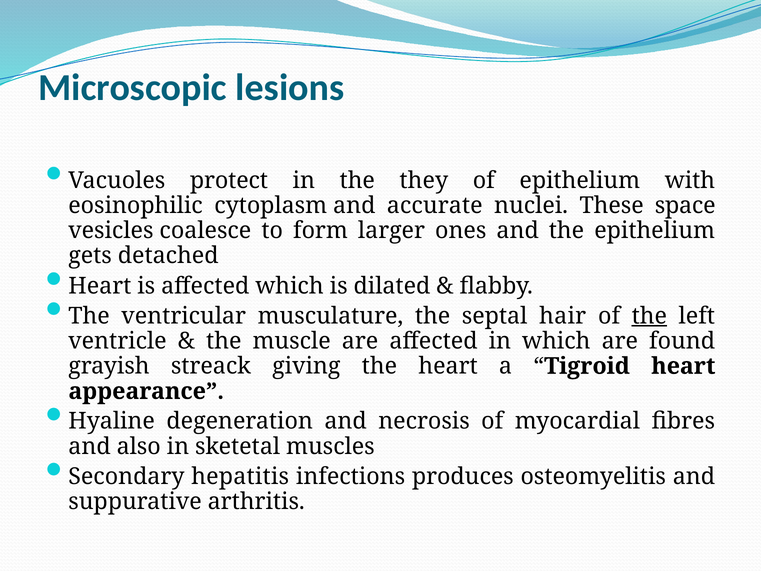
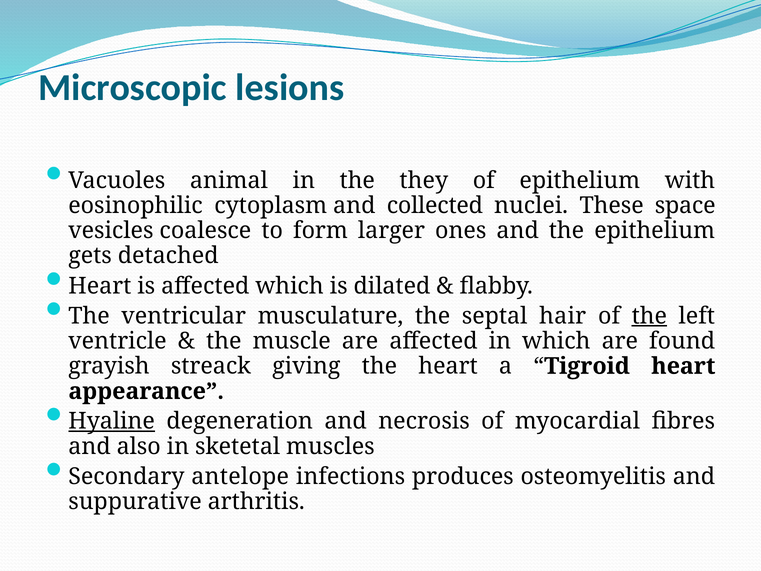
protect: protect -> animal
accurate: accurate -> collected
Hyaline underline: none -> present
hepatitis: hepatitis -> antelope
